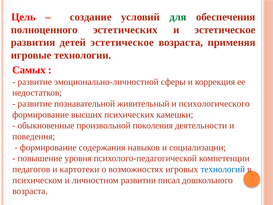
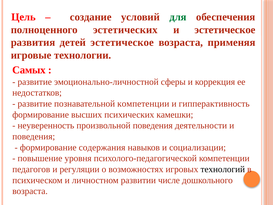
познавательной живительный: живительный -> компетенции
психологического: психологического -> гипперактивность
обыкновенные: обыкновенные -> неуверенность
произвольной поколения: поколения -> поведения
картотеки: картотеки -> регуляции
технологий colour: blue -> black
писал: писал -> числе
